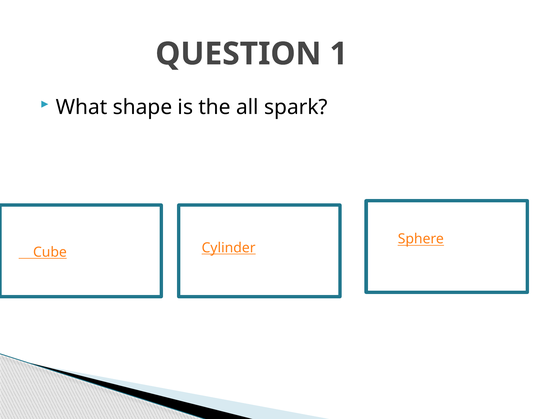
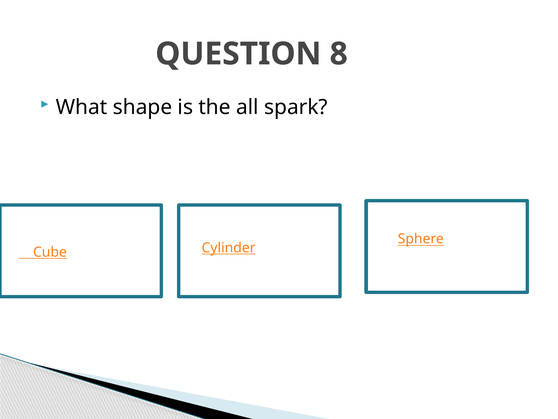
1: 1 -> 8
